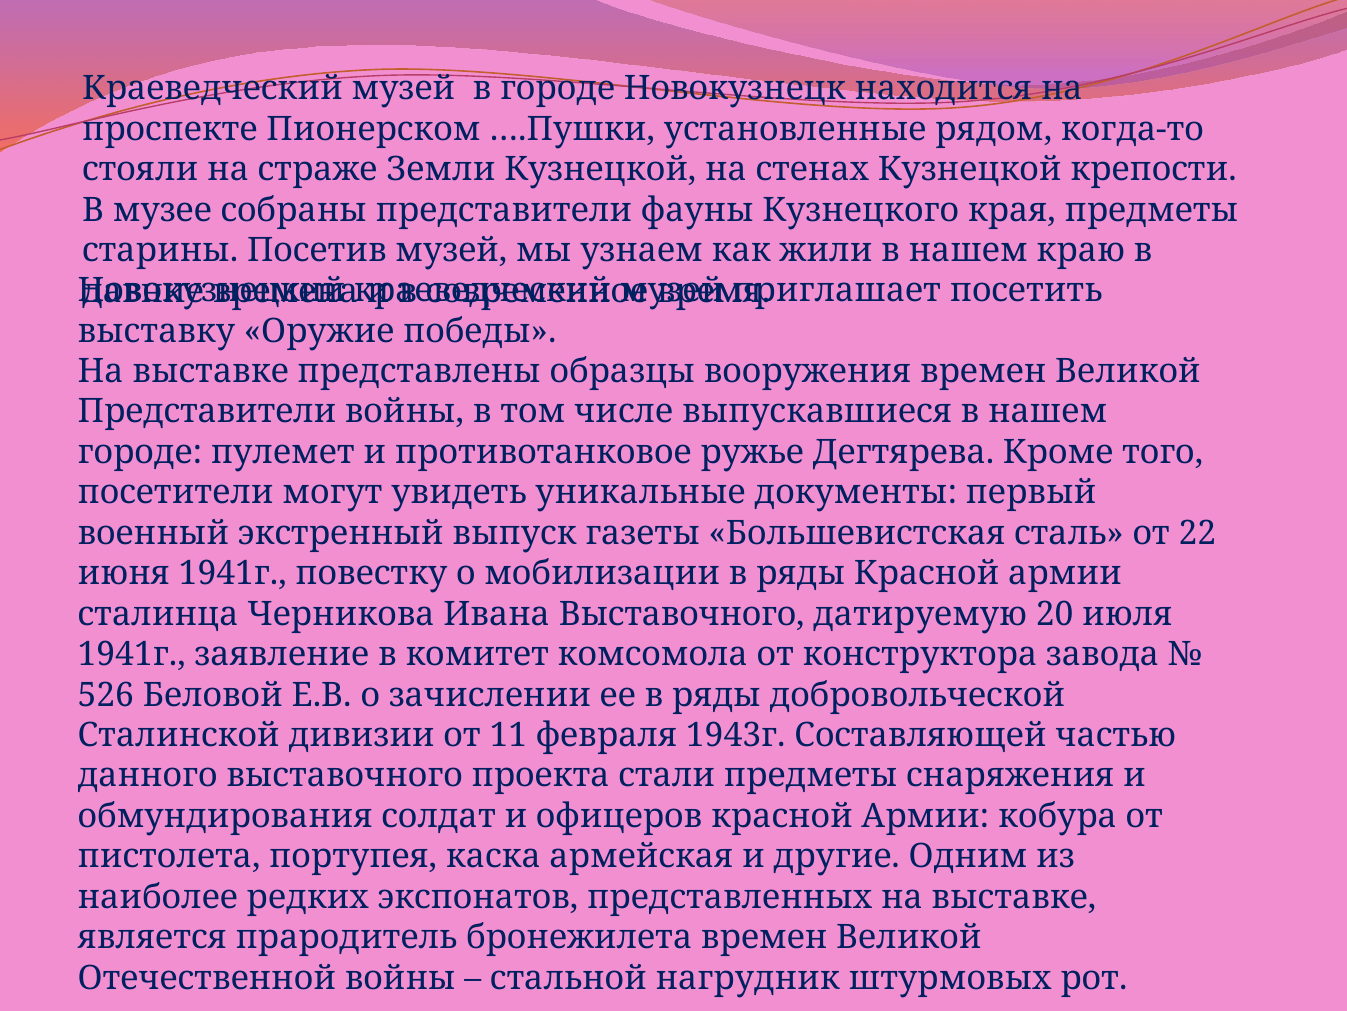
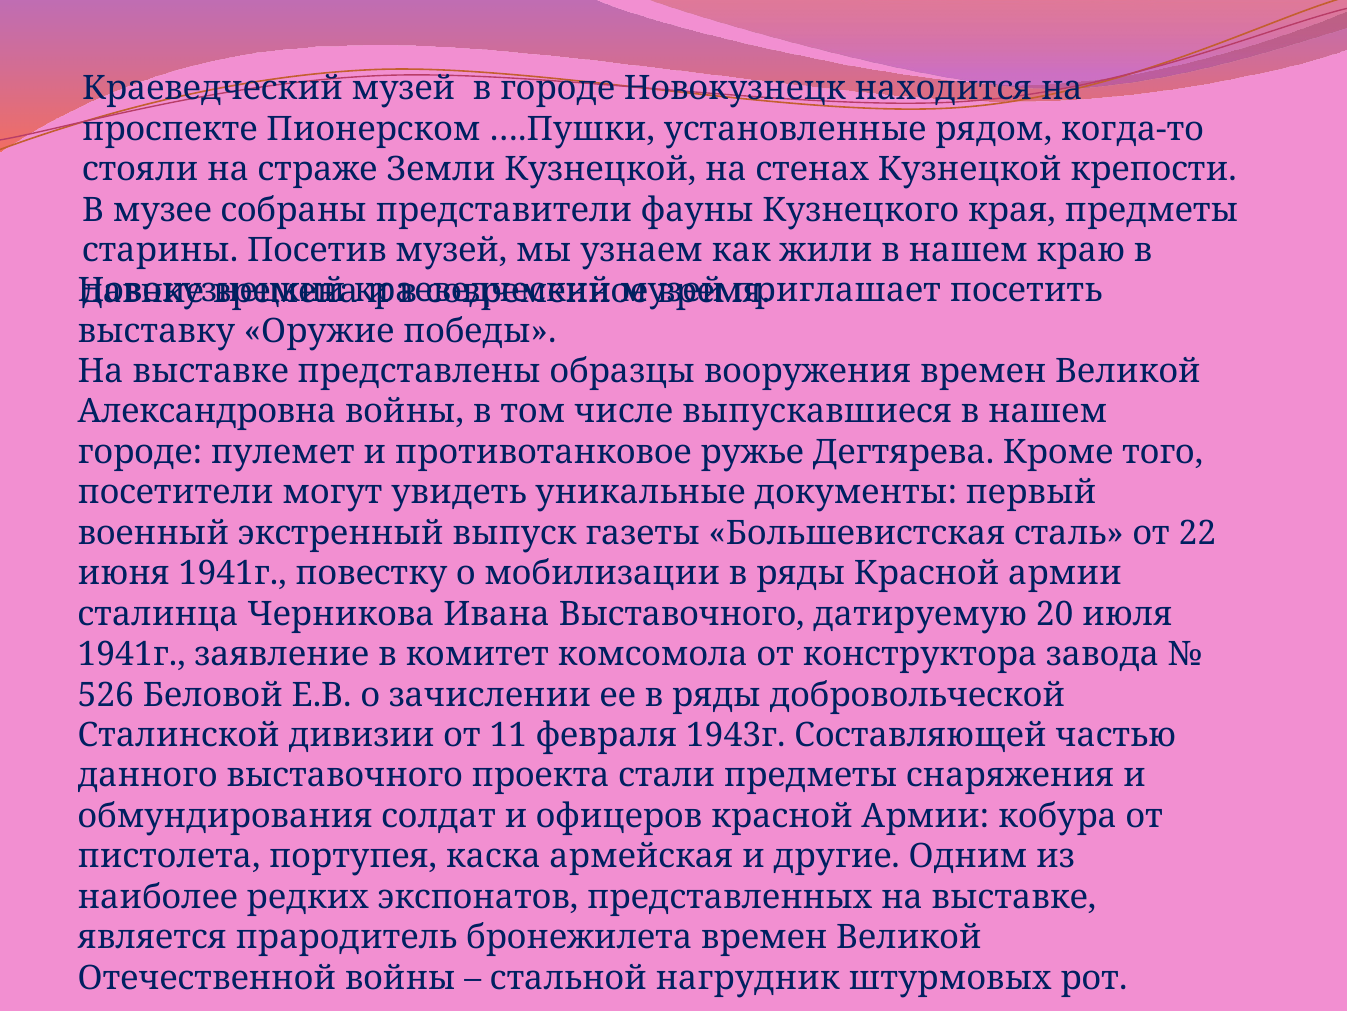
Представители at (207, 411): Представители -> Александровна
